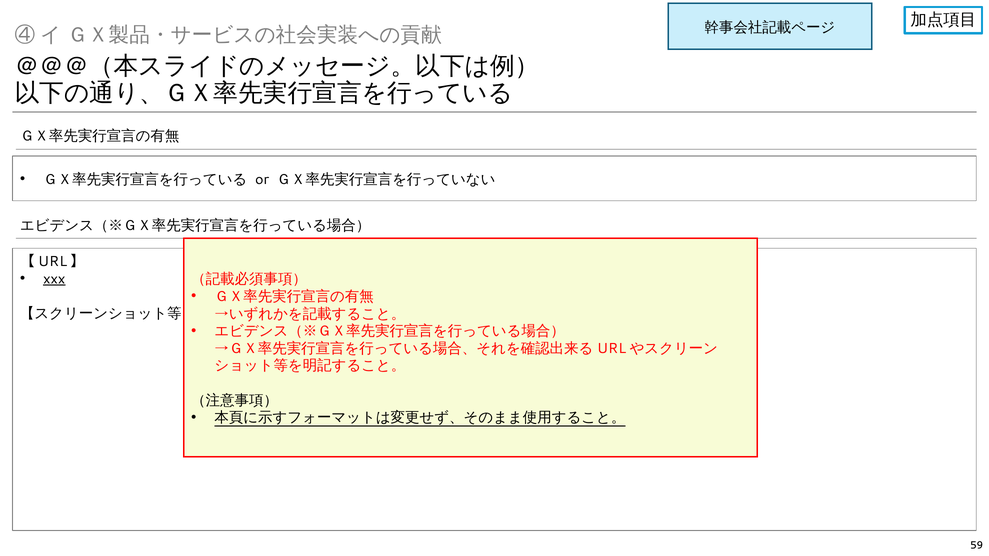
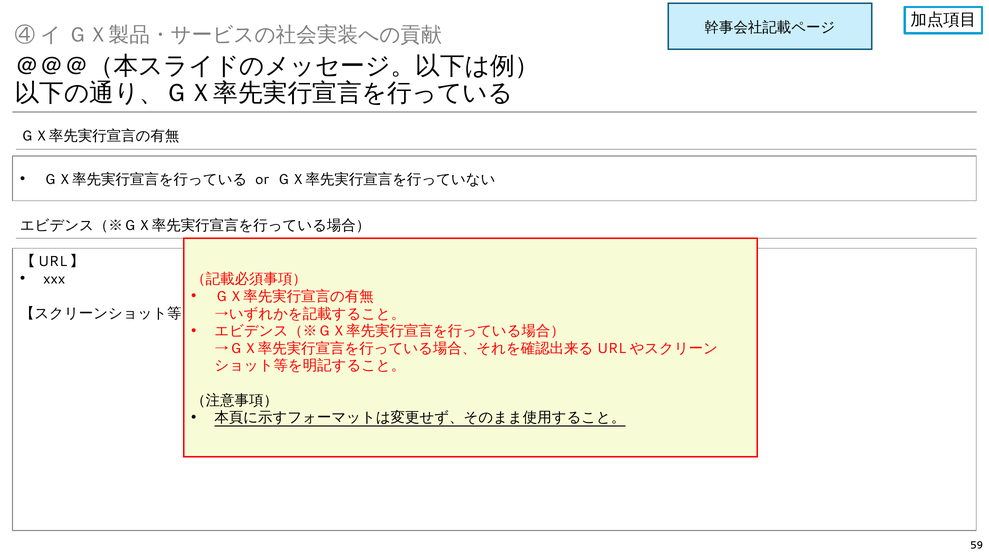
xxx underline: present -> none
